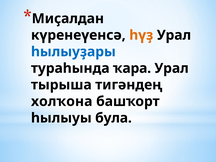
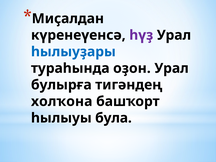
һүҙ colour: orange -> purple
ҡара: ҡара -> оҙон
тырыша: тырыша -> булырға
